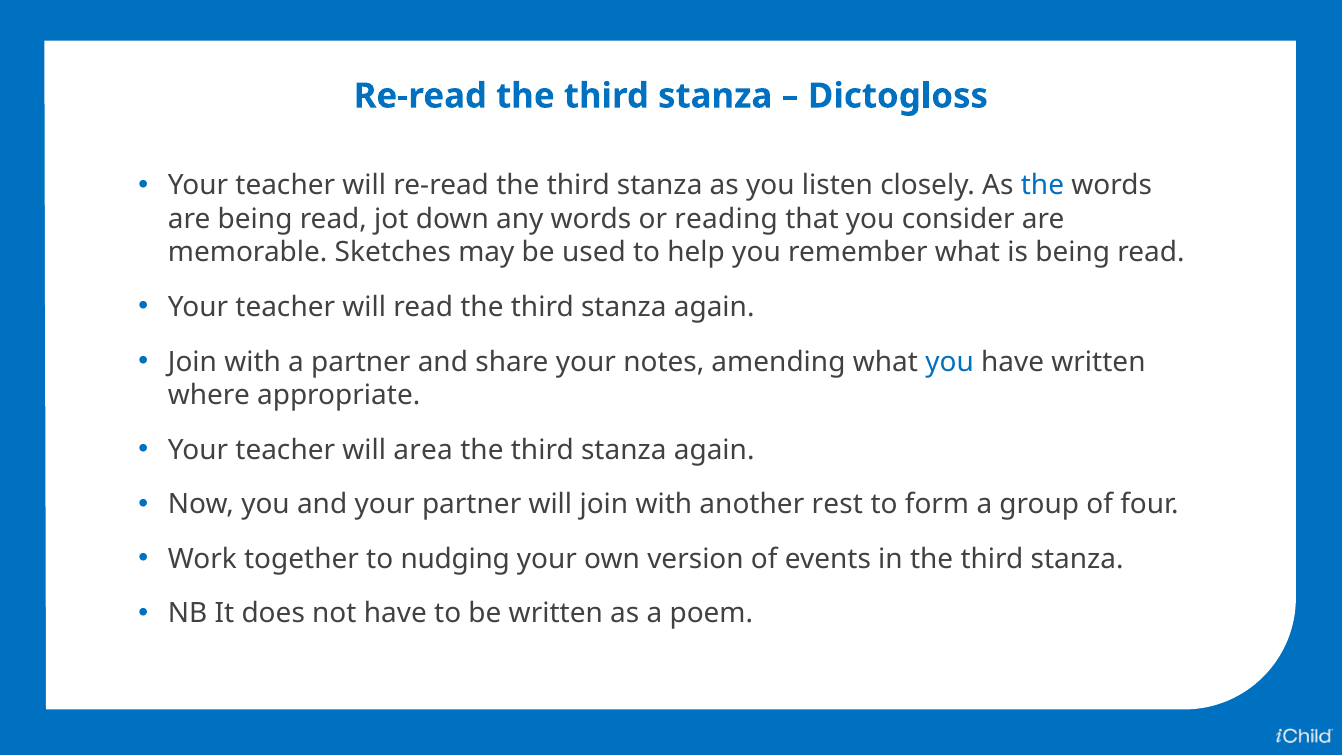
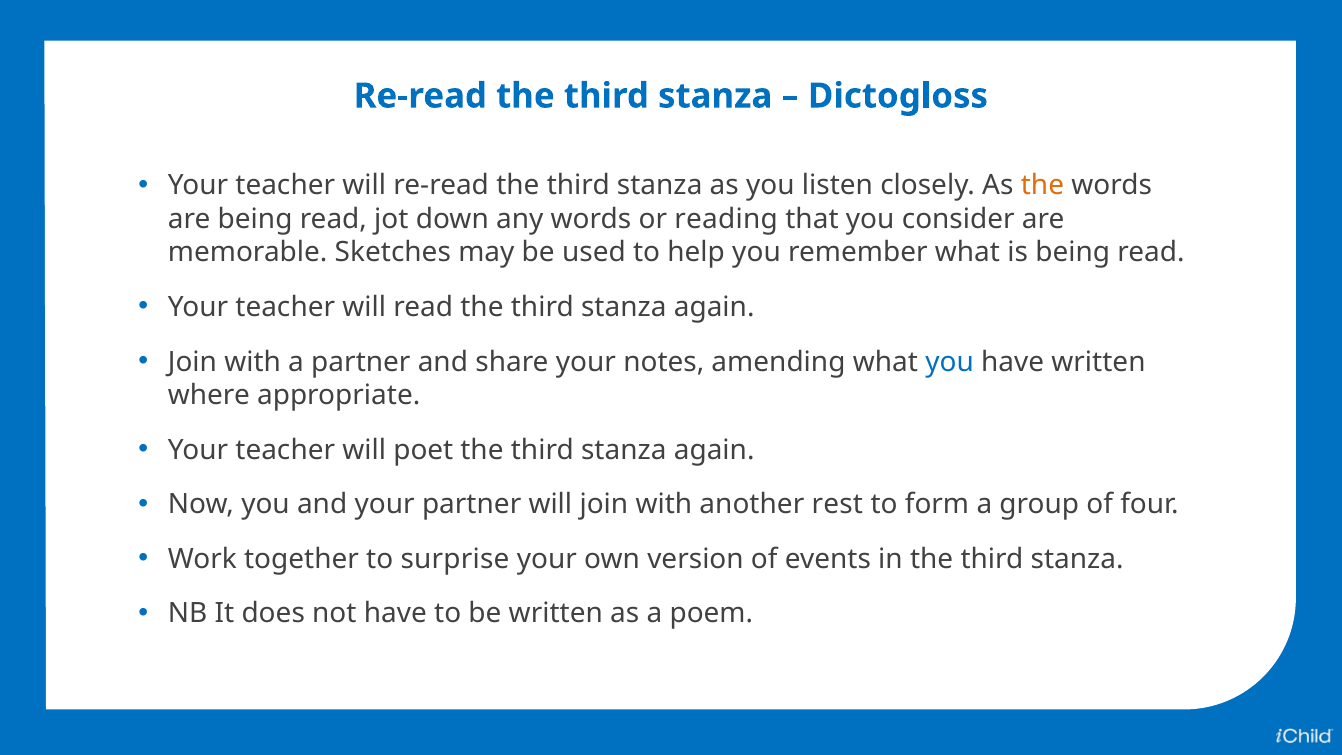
the at (1042, 186) colour: blue -> orange
area: area -> poet
nudging: nudging -> surprise
